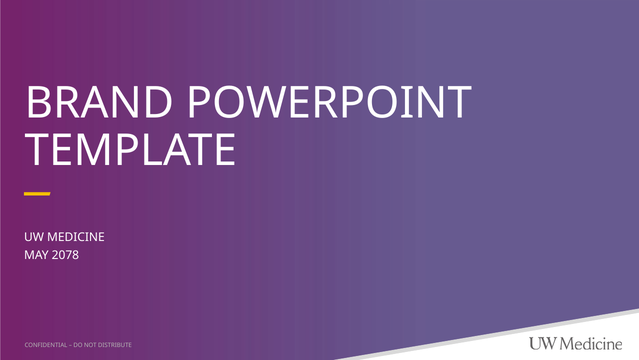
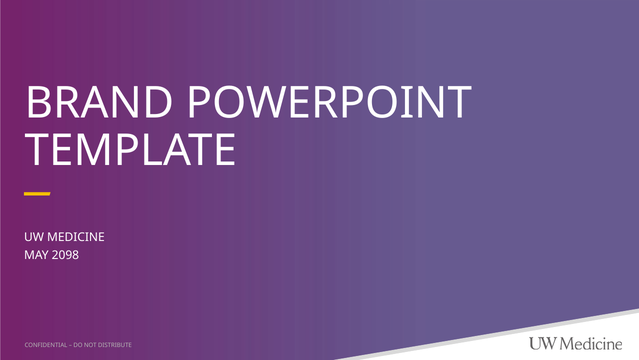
2078: 2078 -> 2098
